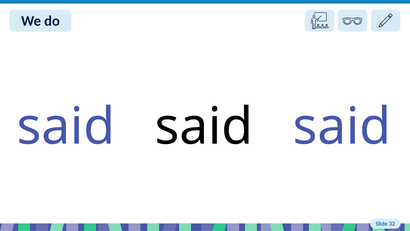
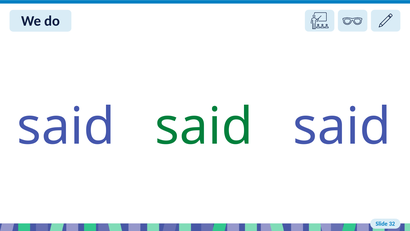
said at (204, 127) colour: black -> green
